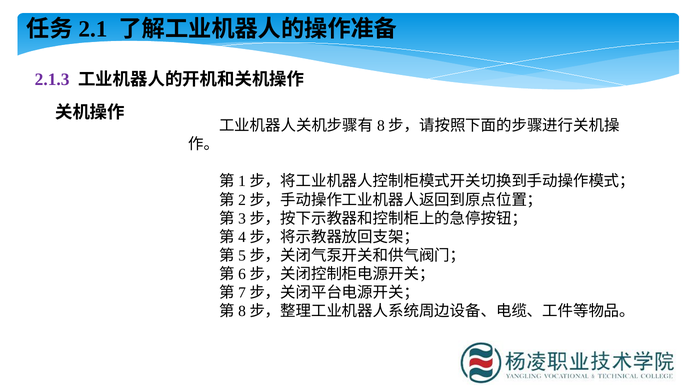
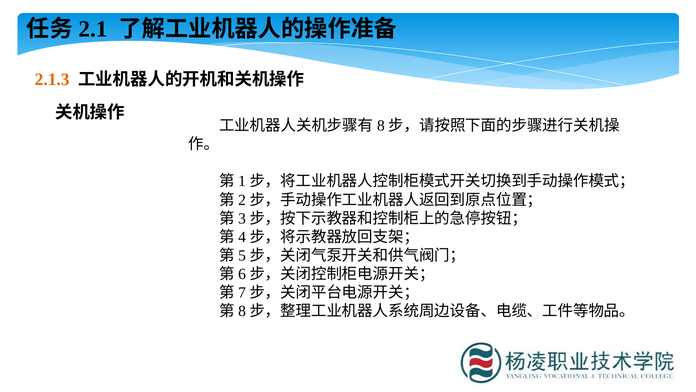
2.1.3 colour: purple -> orange
